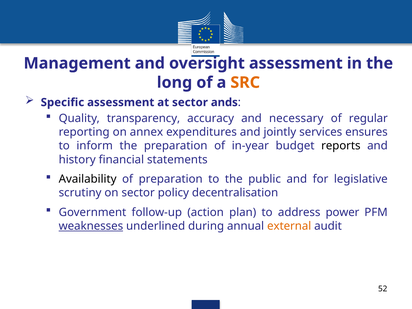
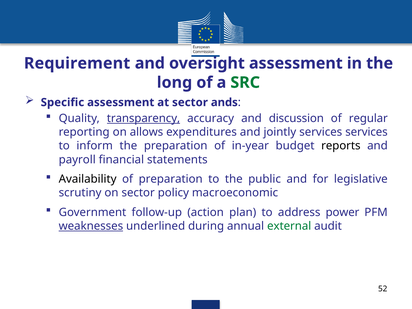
Management: Management -> Requirement
SRC colour: orange -> green
transparency underline: none -> present
necessary: necessary -> discussion
annex: annex -> allows
services ensures: ensures -> services
history: history -> payroll
decentralisation: decentralisation -> macroeconomic
external colour: orange -> green
